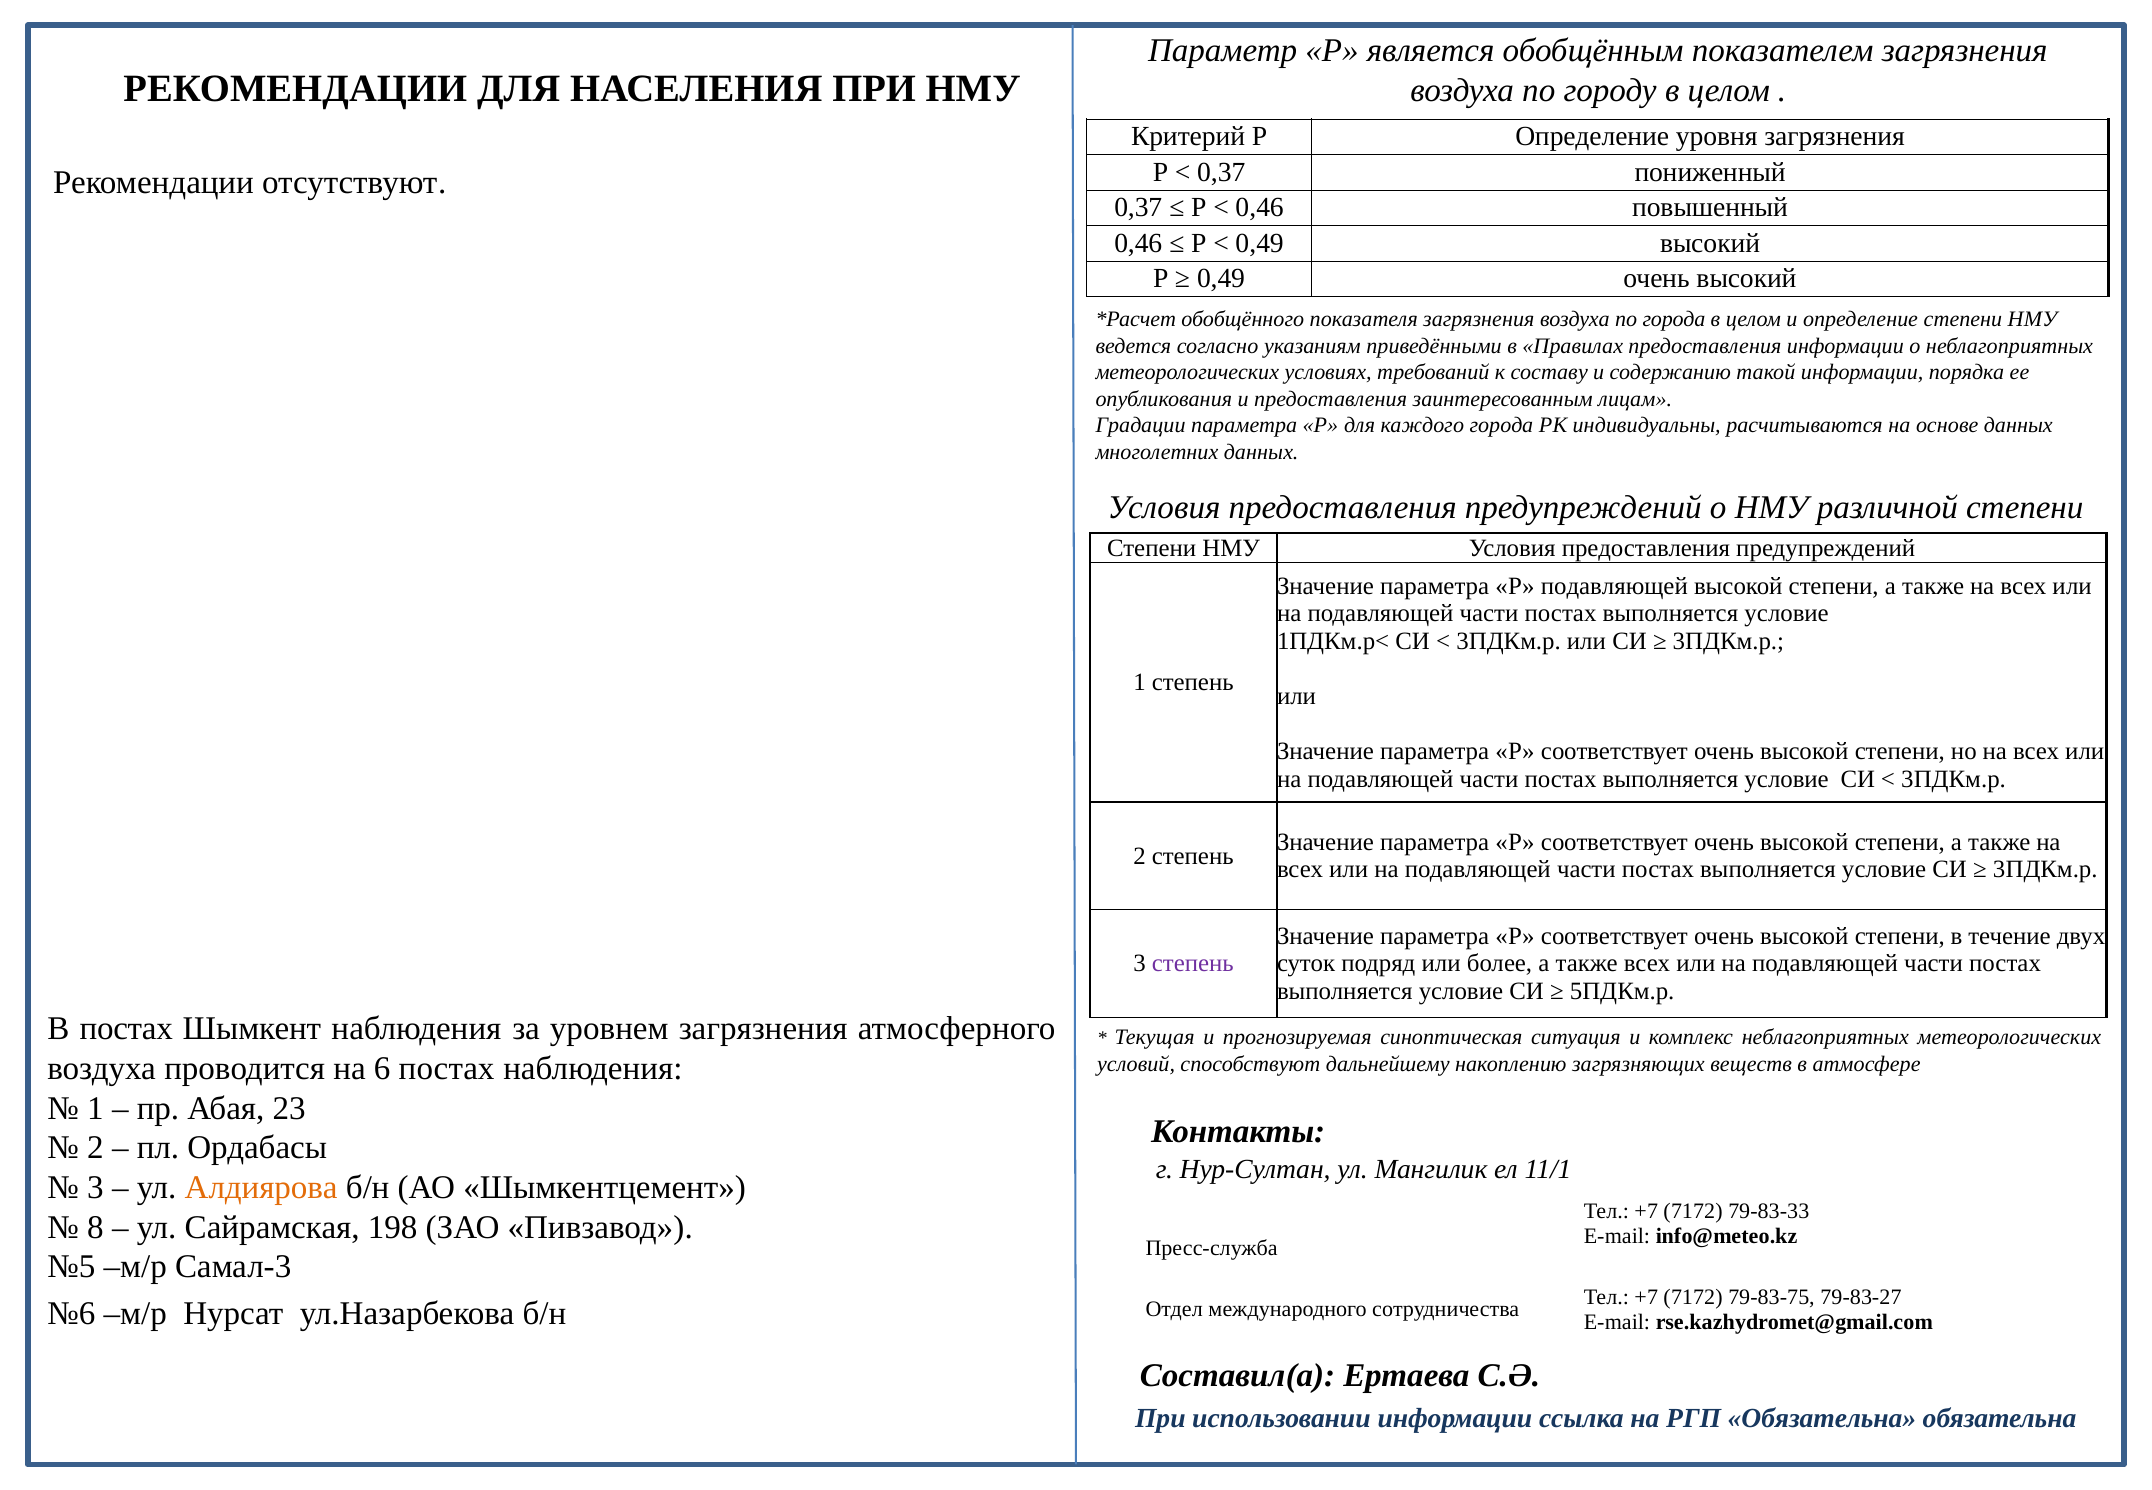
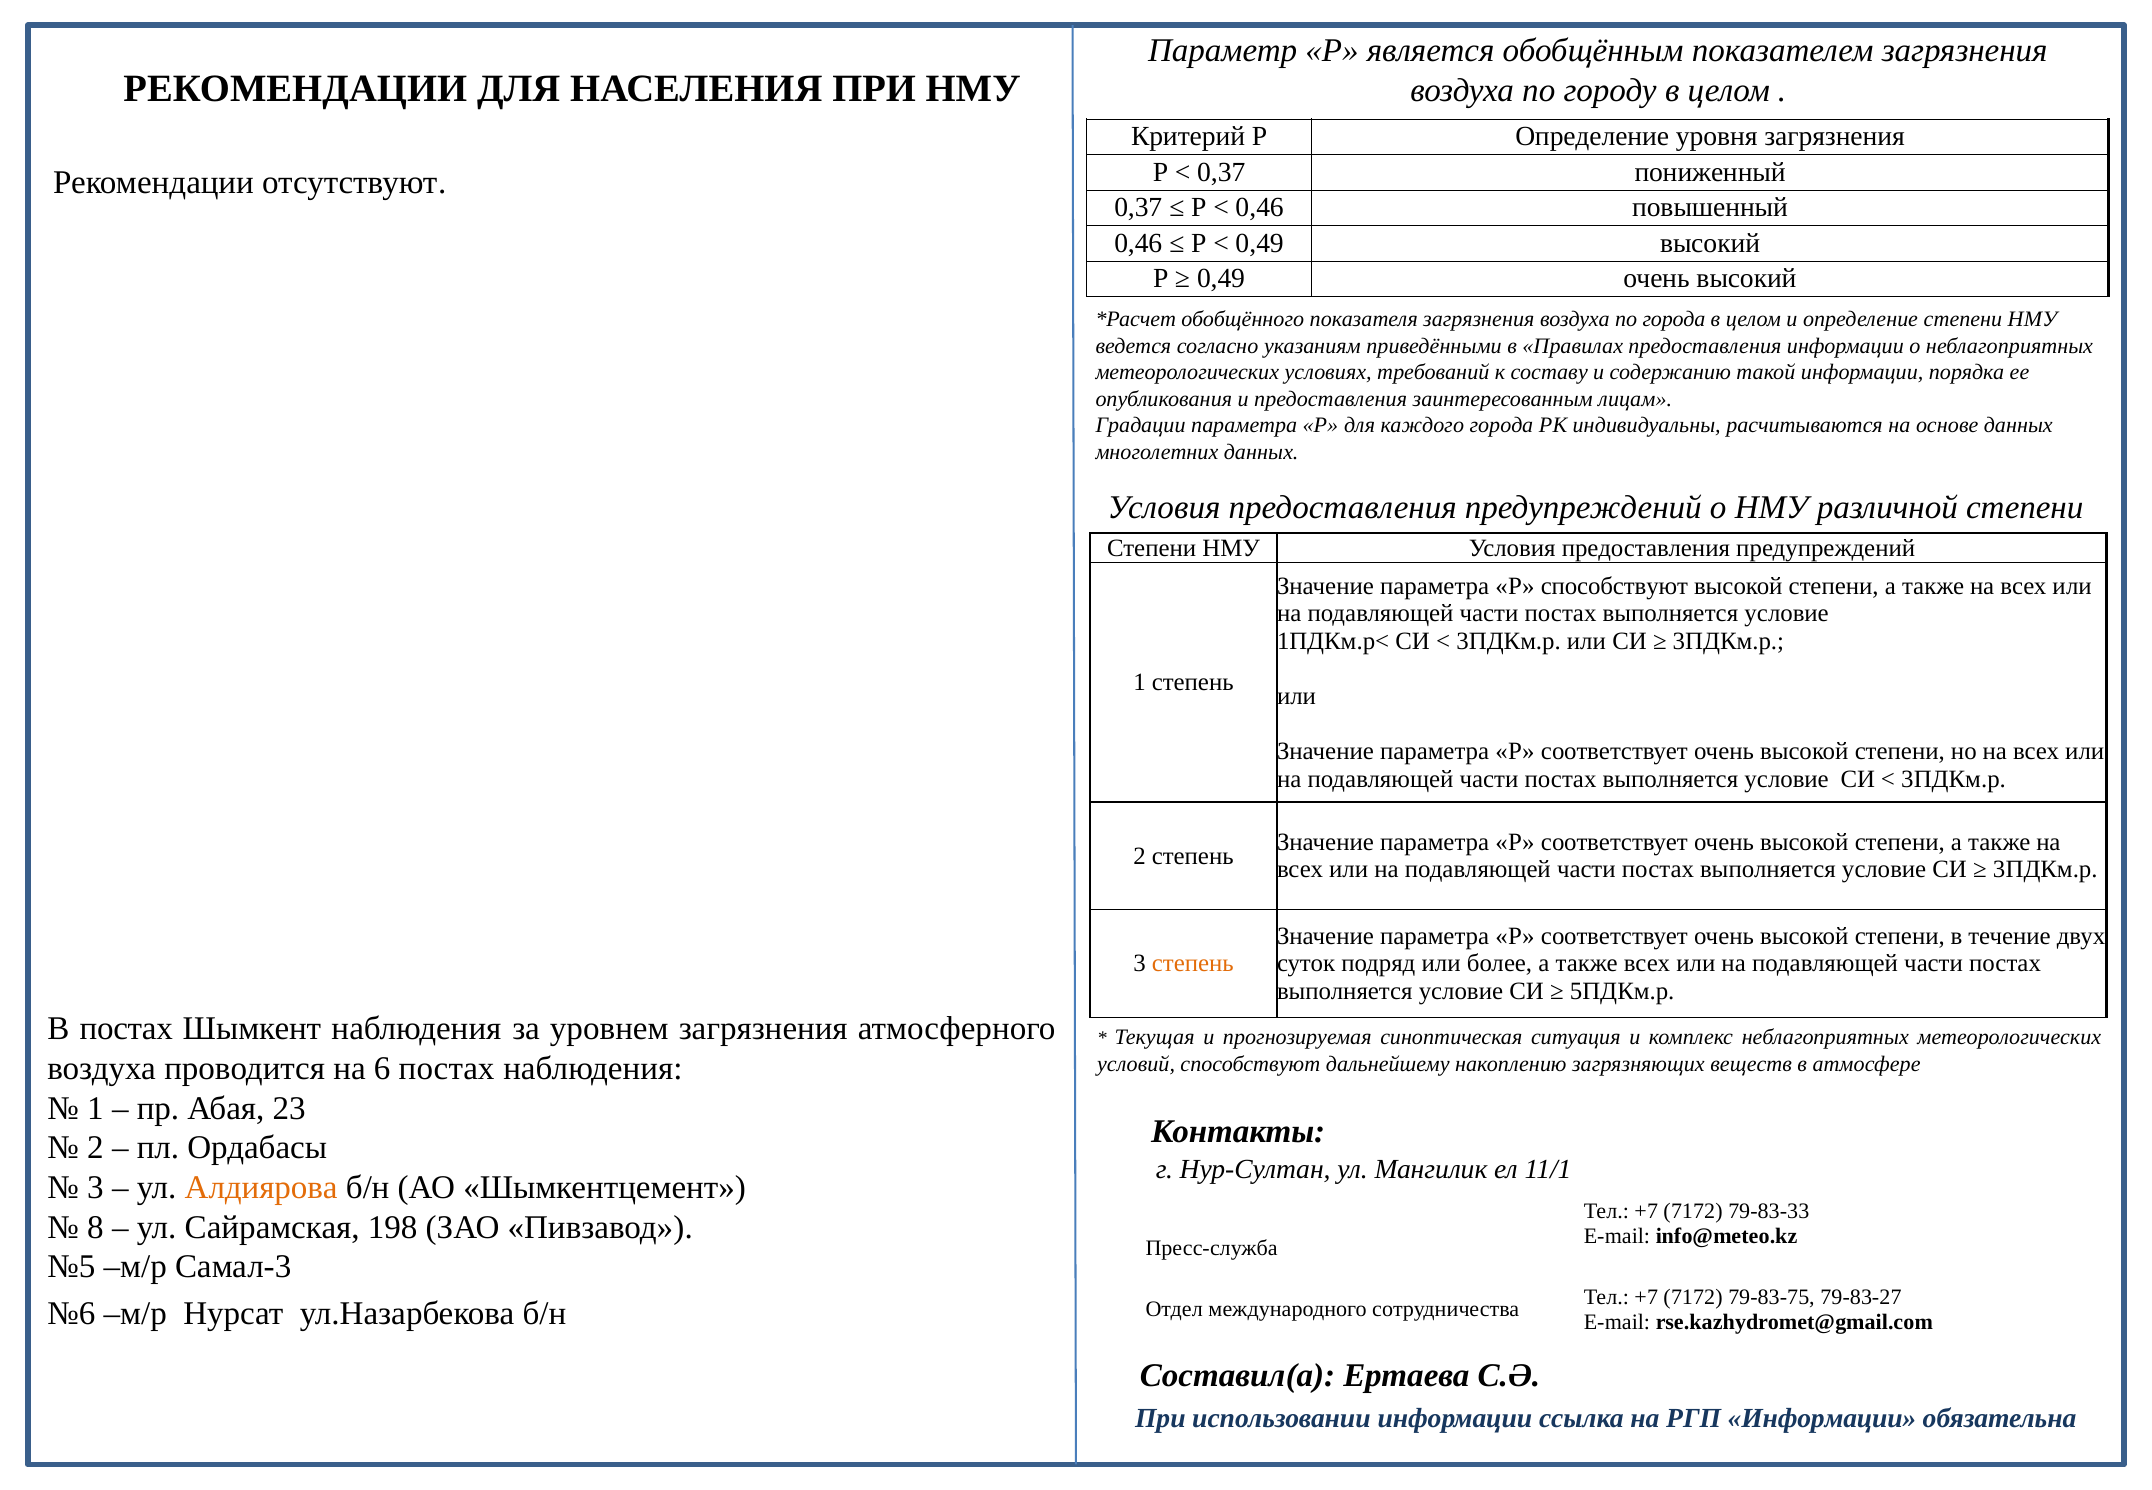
Р подавляющей: подавляющей -> способствуют
степень at (1193, 964) colour: purple -> orange
РГП Обязательна: Обязательна -> Информации
